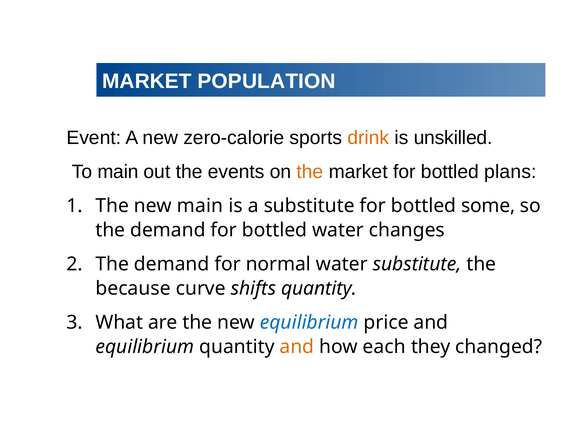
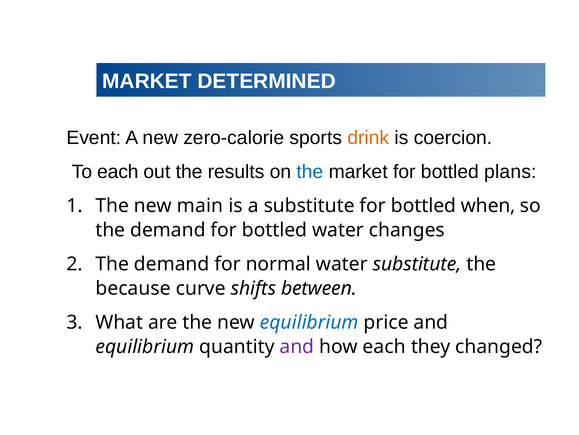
POPULATION: POPULATION -> DETERMINED
unskilled: unskilled -> coercion
To main: main -> each
events: events -> results
the at (310, 172) colour: orange -> blue
some: some -> when
shifts quantity: quantity -> between
and at (297, 346) colour: orange -> purple
